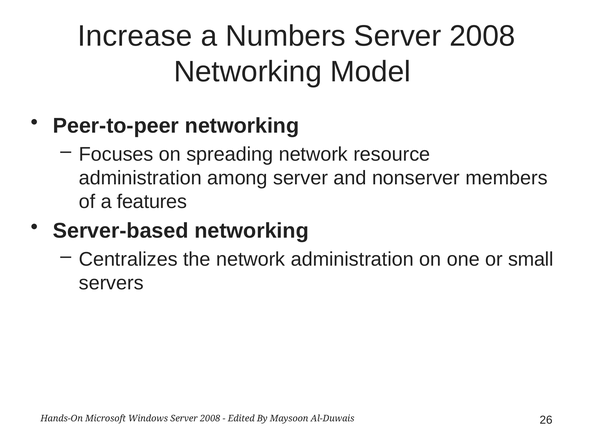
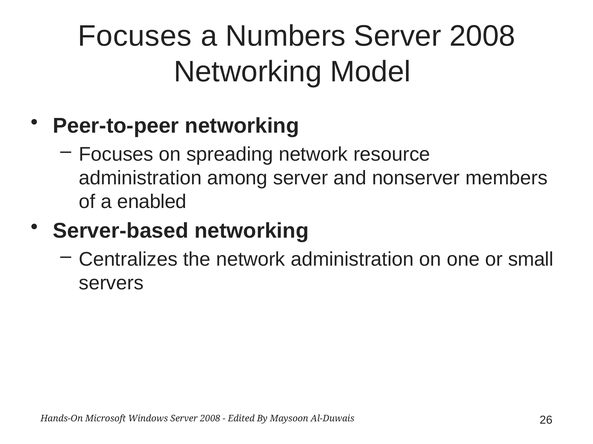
Increase at (135, 36): Increase -> Focuses
features: features -> enabled
